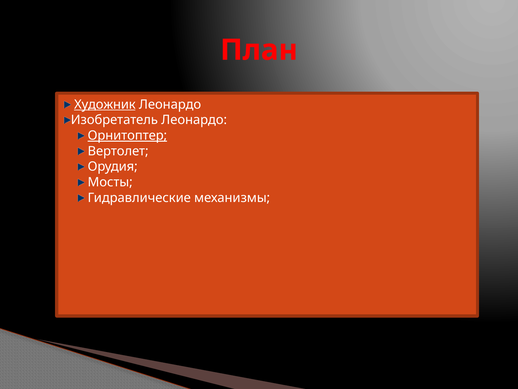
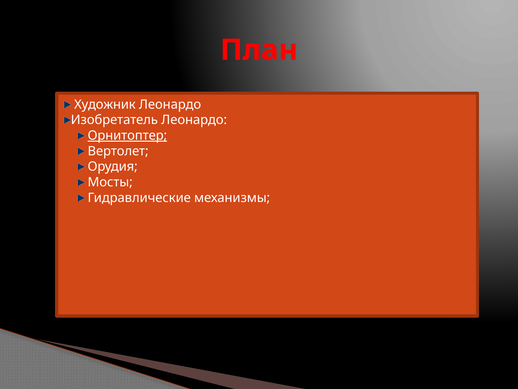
Художник underline: present -> none
